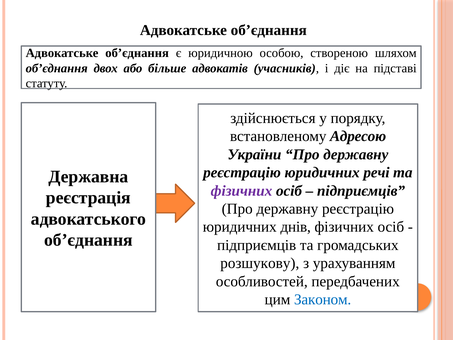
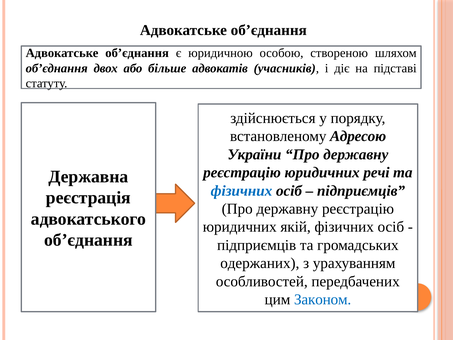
фізичних at (241, 191) colour: purple -> blue
днів: днів -> якій
розшукову: розшукову -> одержаних
